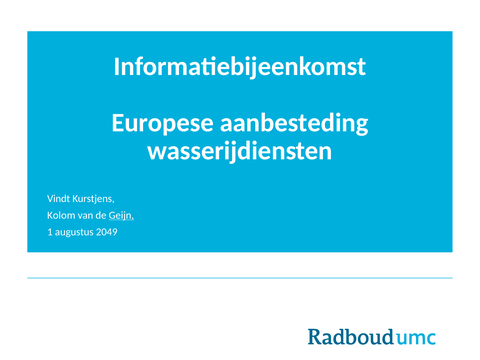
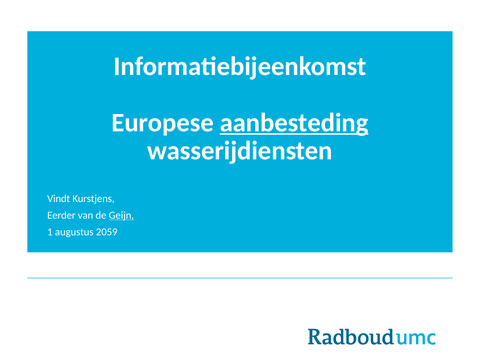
aanbesteding underline: none -> present
Kolom: Kolom -> Eerder
2049: 2049 -> 2059
